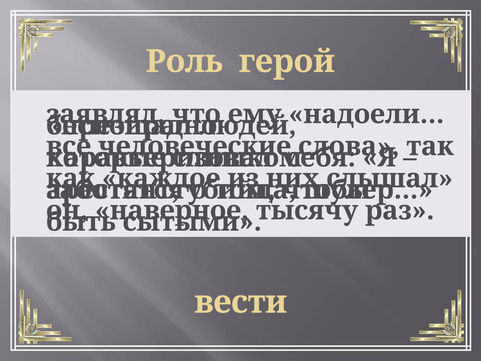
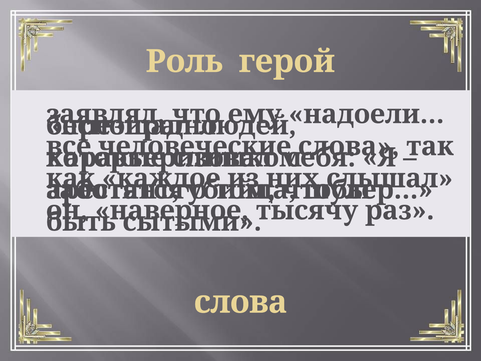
вести at (241, 302): вести -> слова
